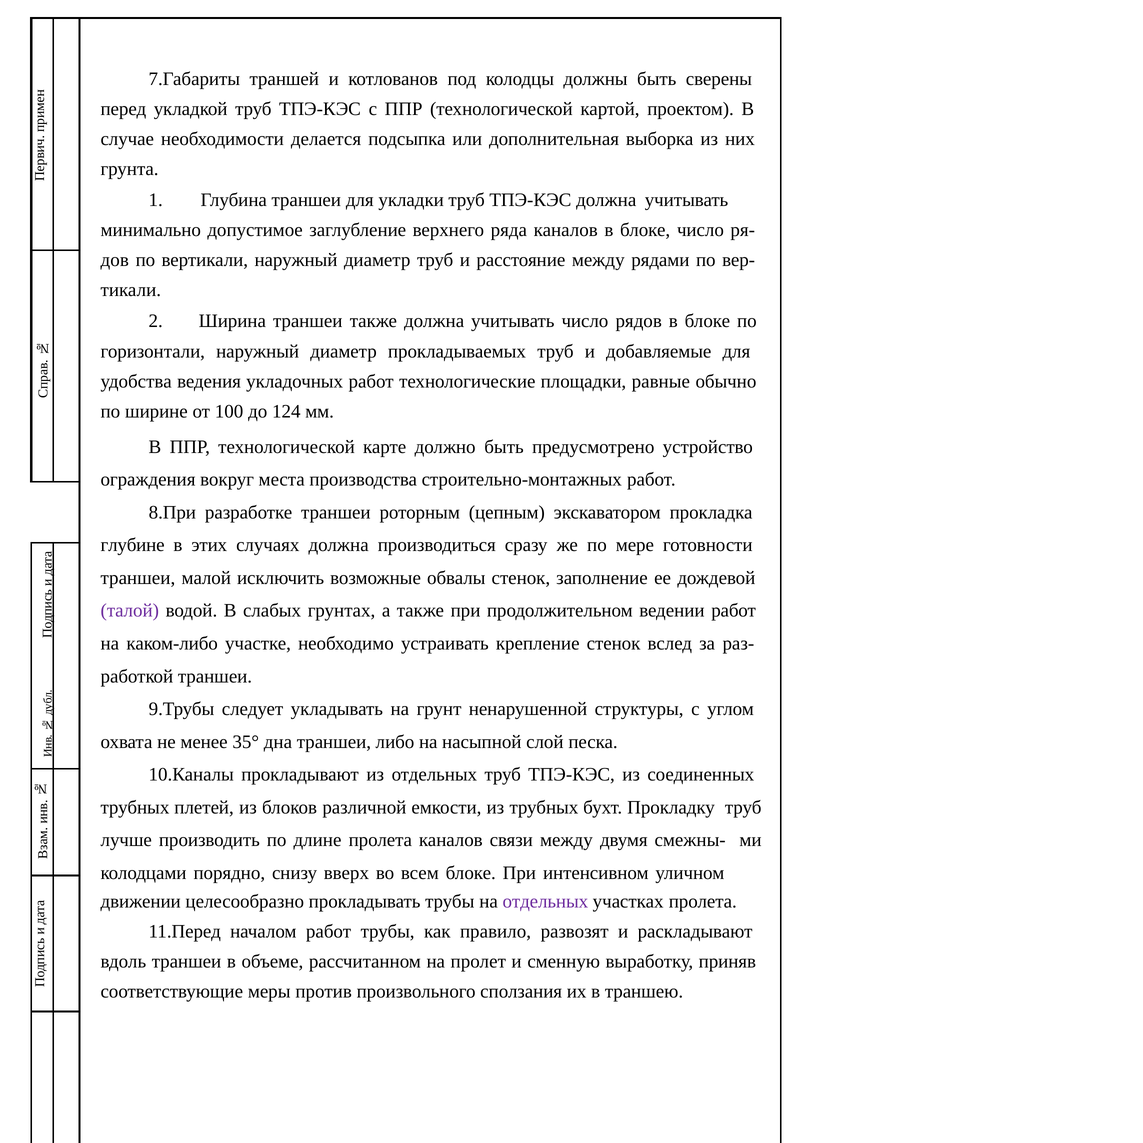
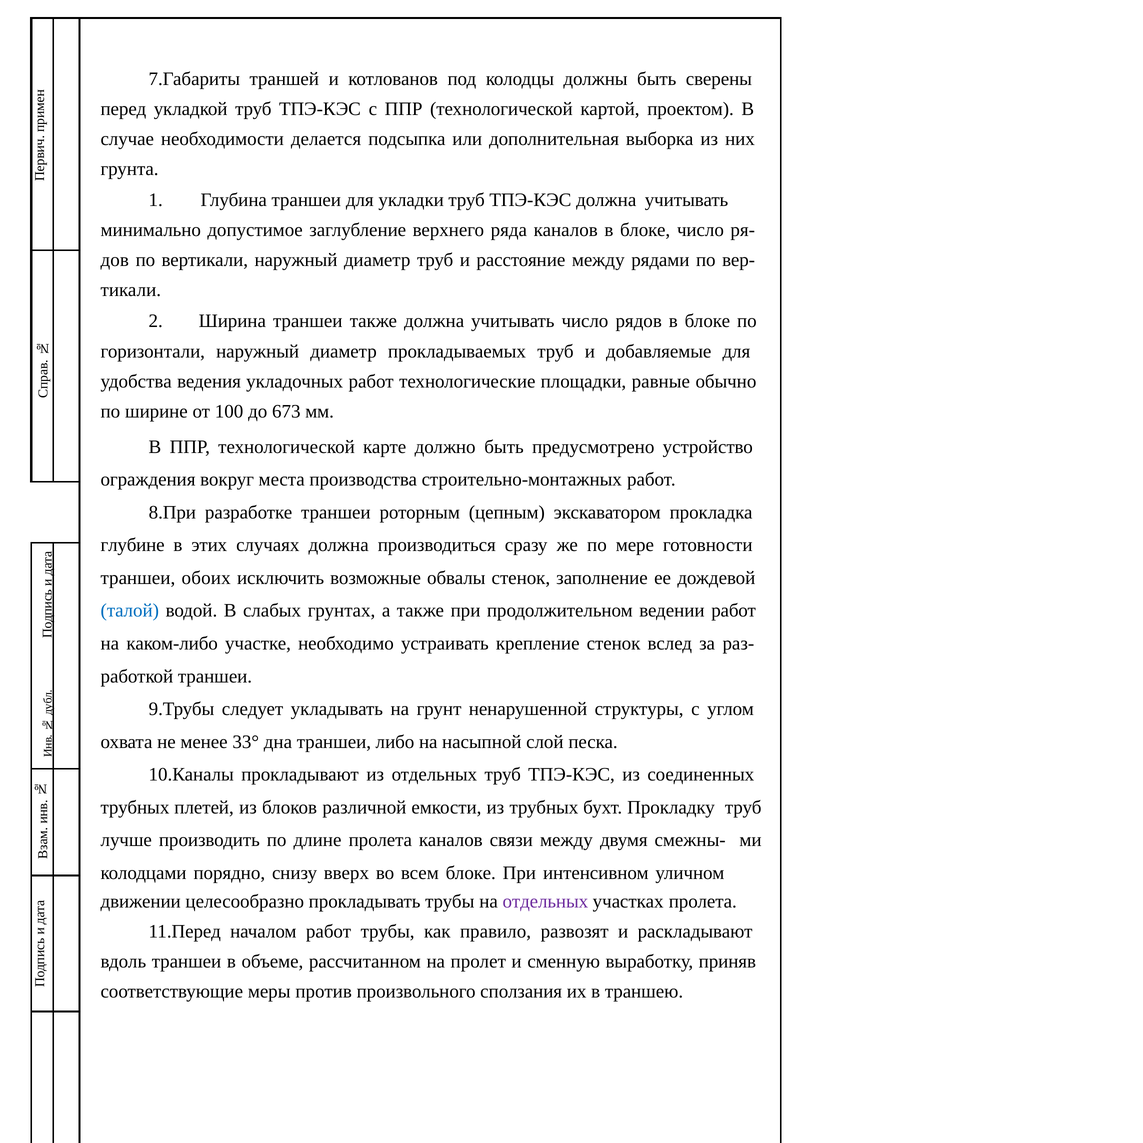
124: 124 -> 673
малой: малой -> обоих
талой colour: purple -> blue
35°: 35° -> 33°
